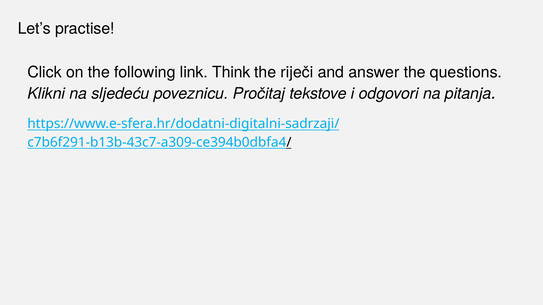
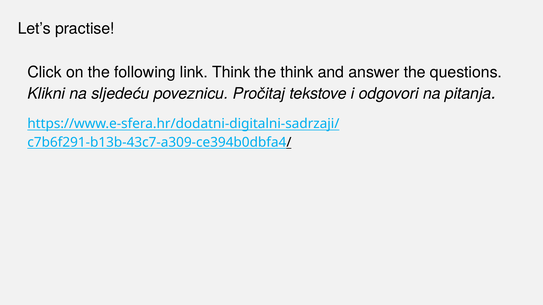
the riječi: riječi -> think
